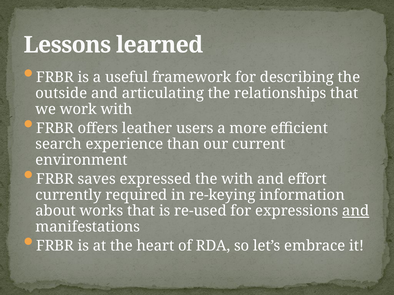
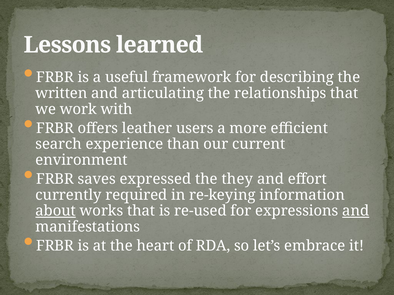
outside: outside -> written
the with: with -> they
about underline: none -> present
